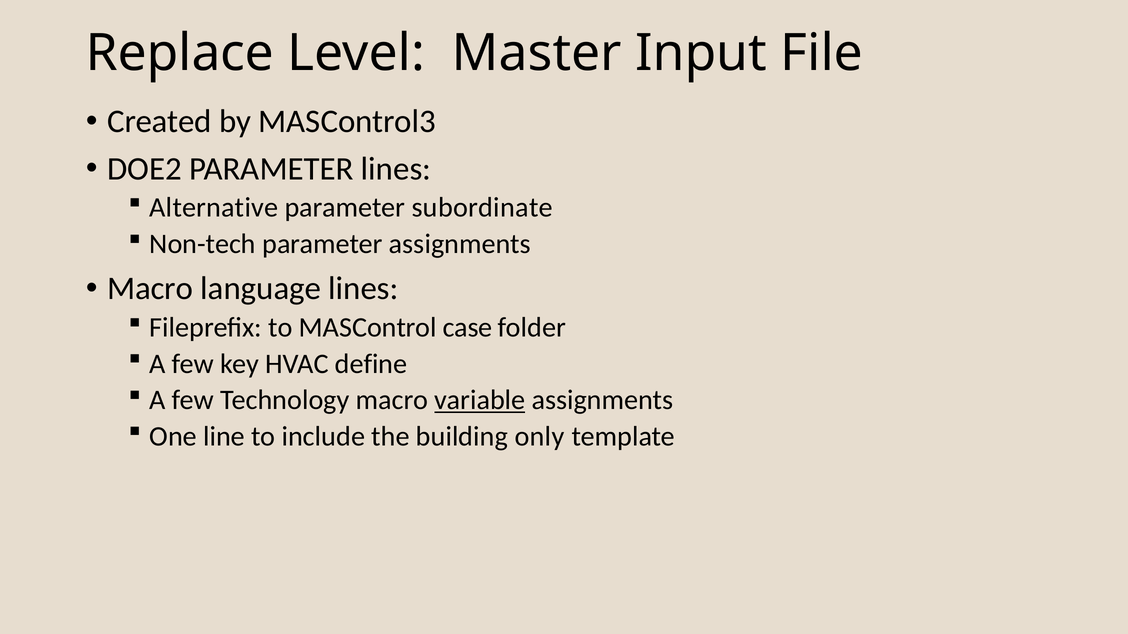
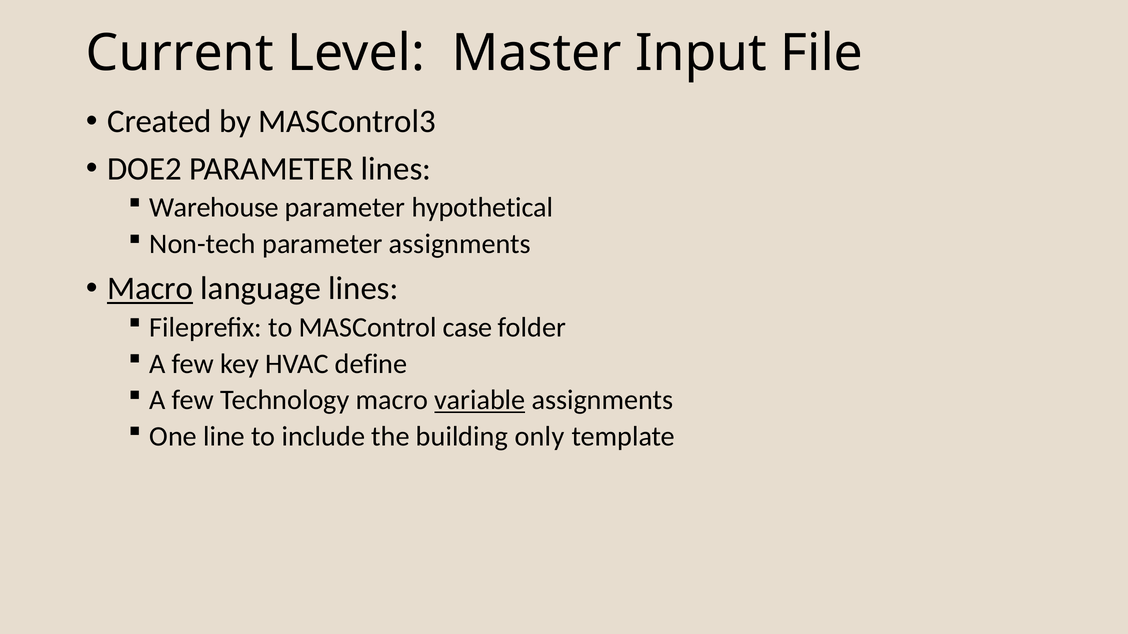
Replace: Replace -> Current
Alternative: Alternative -> Warehouse
subordinate: subordinate -> hypothetical
Macro at (150, 289) underline: none -> present
